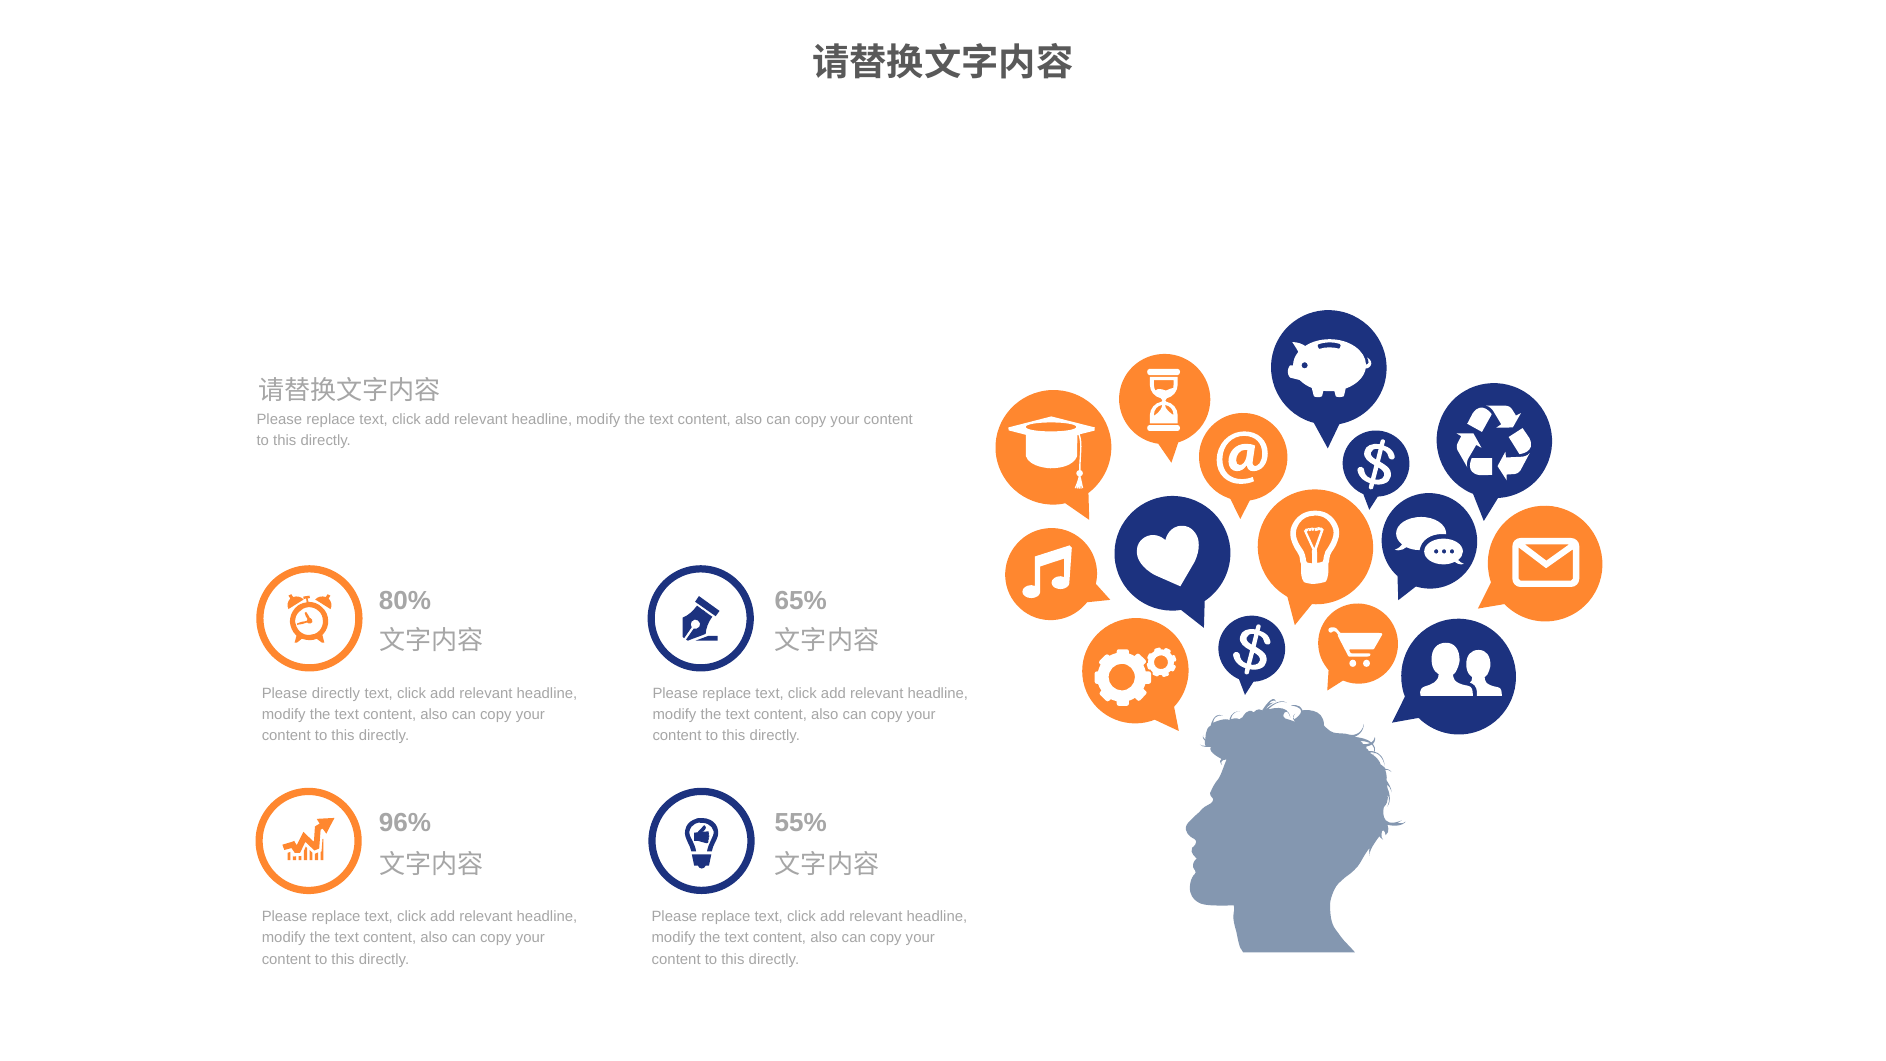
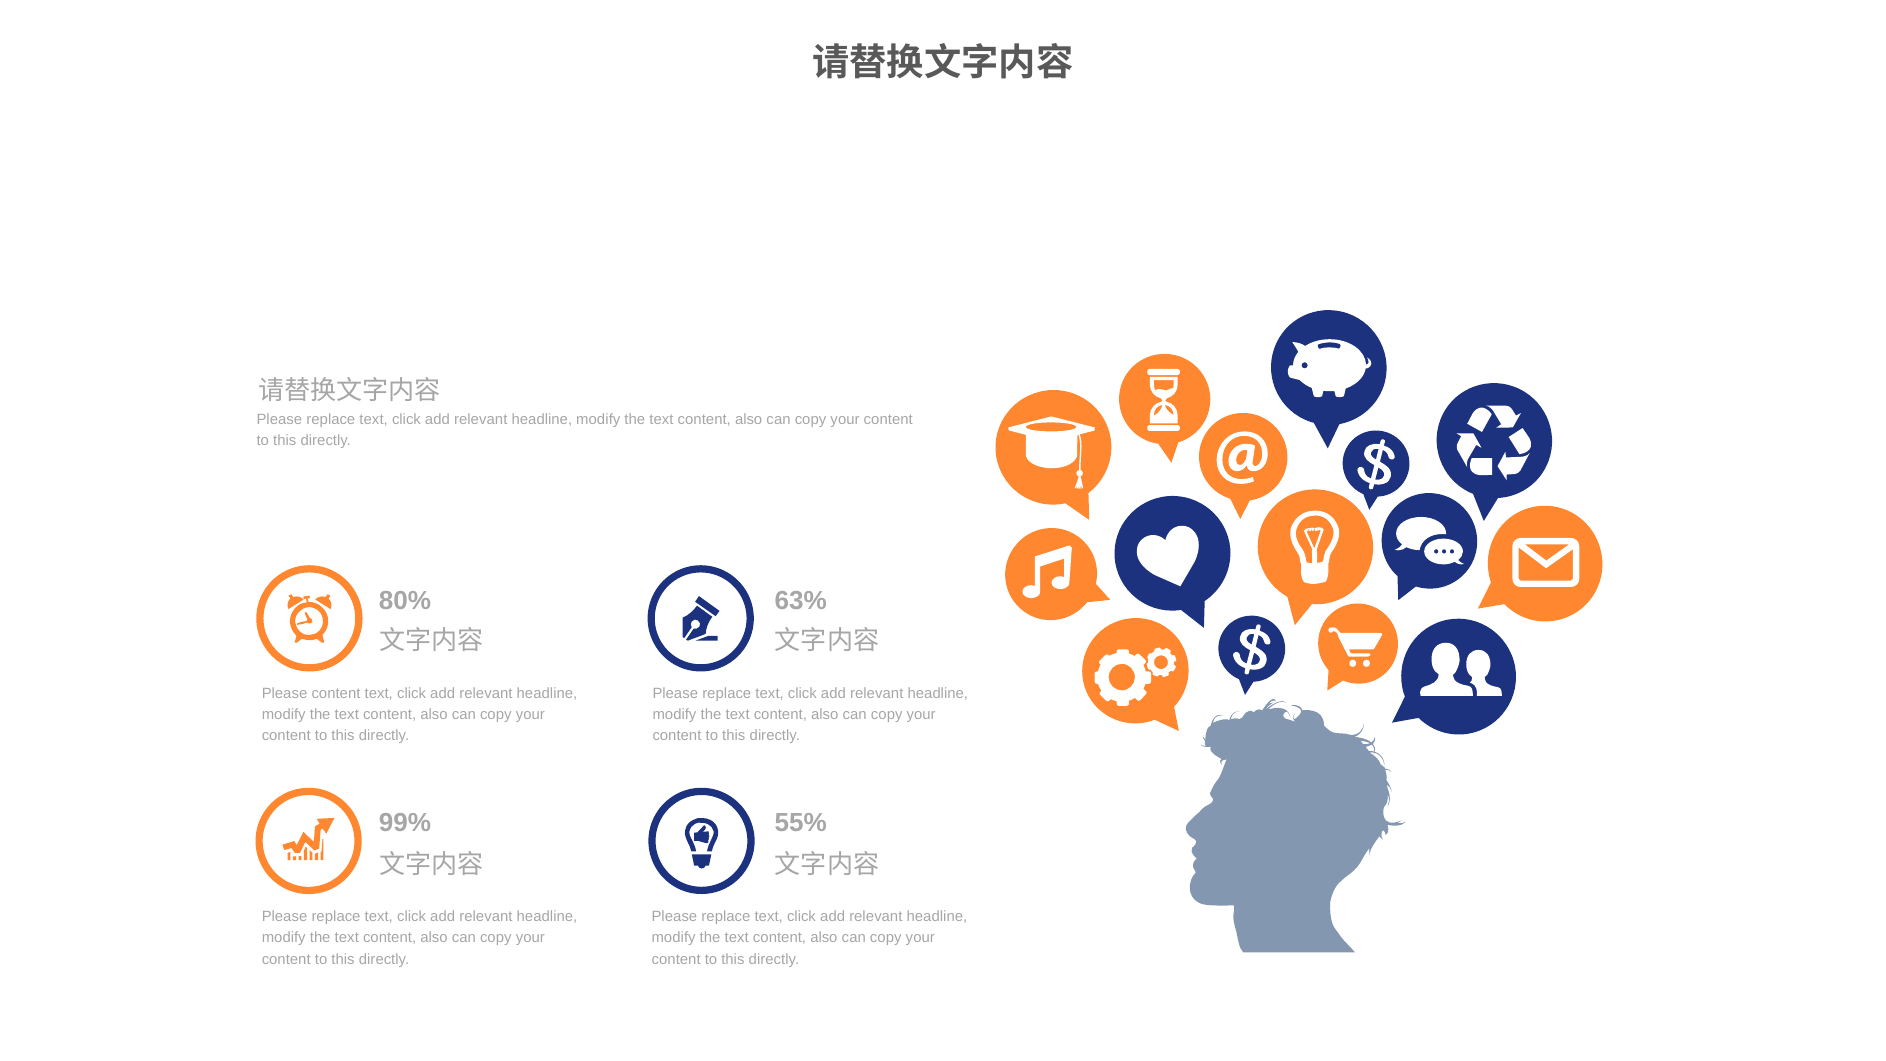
65%: 65% -> 63%
Please directly: directly -> content
96%: 96% -> 99%
